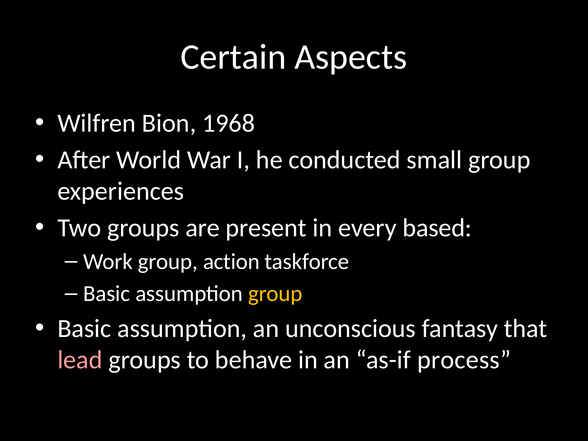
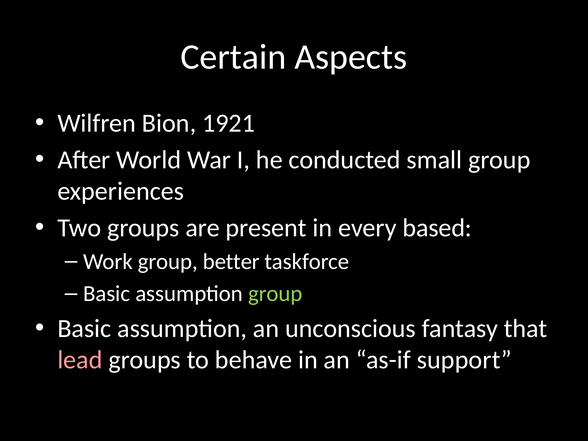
1968: 1968 -> 1921
action: action -> better
group at (275, 294) colour: yellow -> light green
process: process -> support
